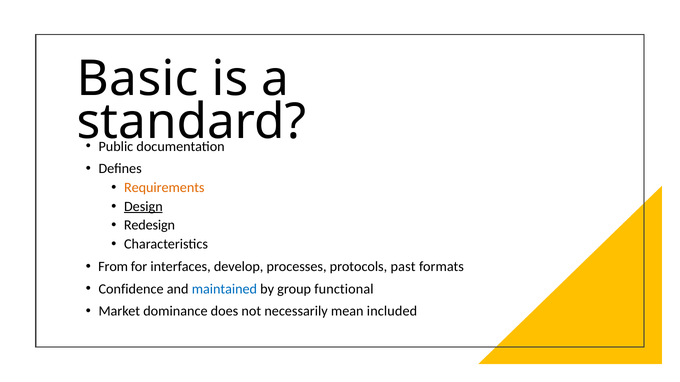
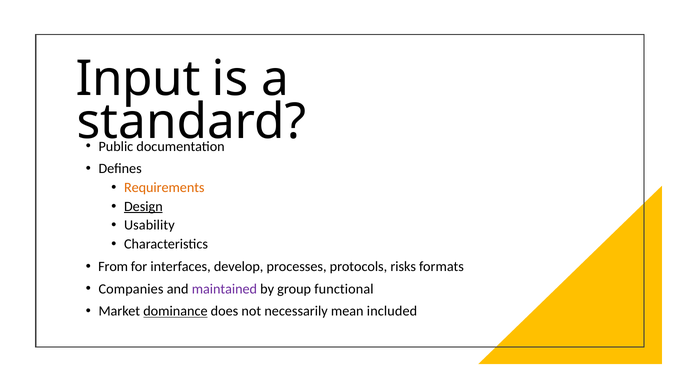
Basic: Basic -> Input
Redesign: Redesign -> Usability
past: past -> risks
Confidence: Confidence -> Companies
maintained colour: blue -> purple
dominance underline: none -> present
